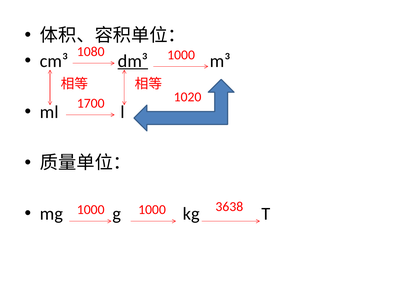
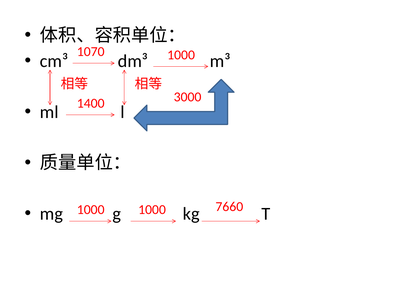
1080: 1080 -> 1070
dm³ underline: present -> none
1020: 1020 -> 3000
1700: 1700 -> 1400
3638: 3638 -> 7660
